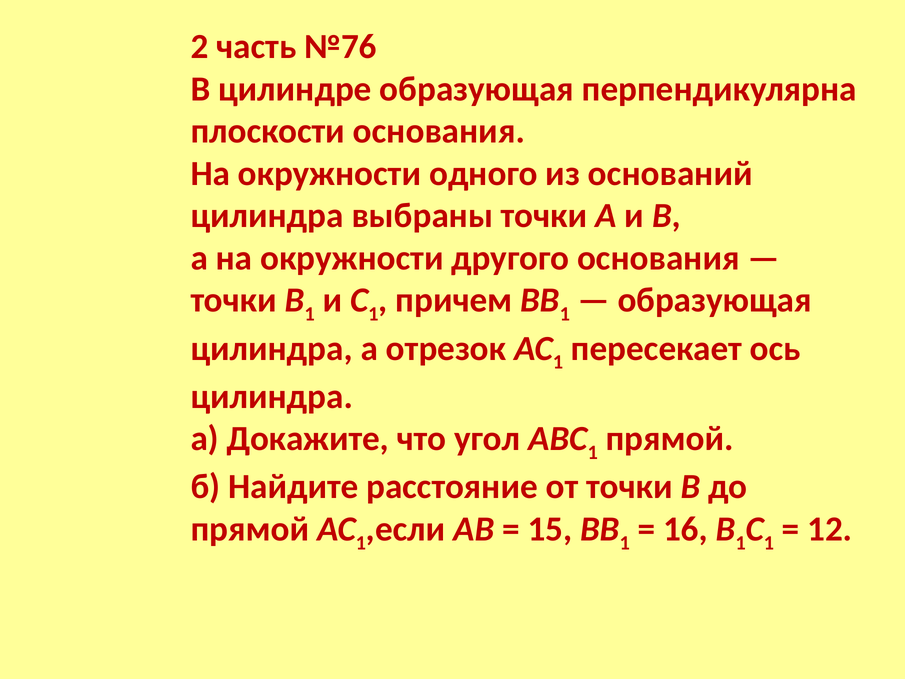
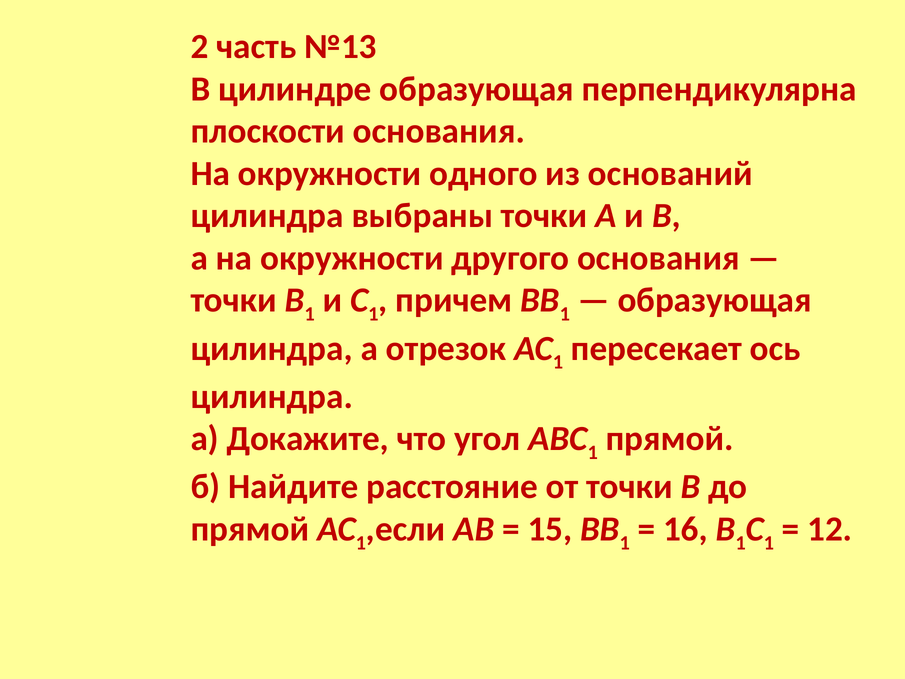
№76: №76 -> №13
